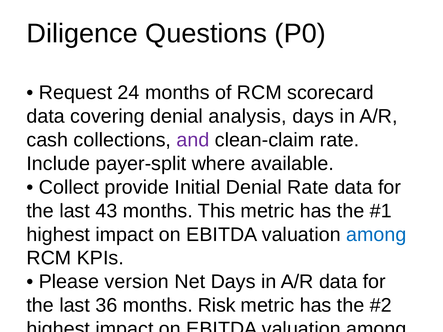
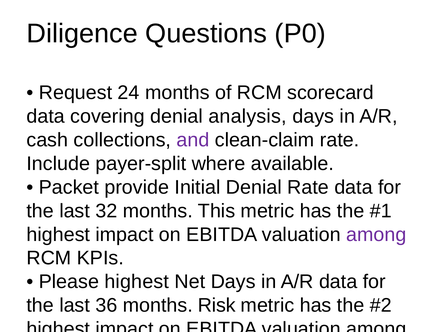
Collect at (69, 187): Collect -> Packet
43: 43 -> 32
among at (376, 235) colour: blue -> purple
Please version: version -> highest
